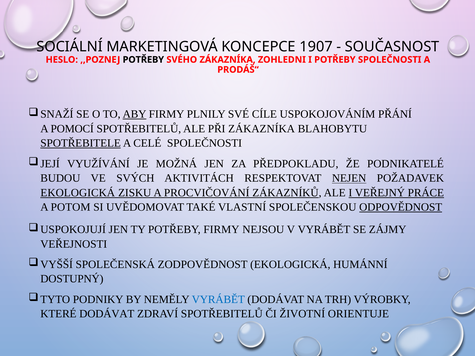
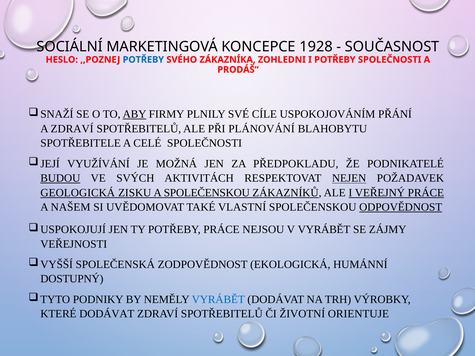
1907: 1907 -> 1928
POTŘEBY at (143, 60) colour: black -> blue
A POMOCÍ: POMOCÍ -> ZDRAVÍ
PŘI ZÁKAZNÍKA: ZÁKAZNÍKA -> PLÁNOVÁNÍ
SPOTŘEBITELE underline: present -> none
BUDOU underline: none -> present
EKOLOGICKÁ at (78, 193): EKOLOGICKÁ -> GEOLOGICKÁ
A PROCVIČOVÁNÍ: PROCVIČOVÁNÍ -> SPOLEČENSKOU
POTOM: POTOM -> NAŠEM
POTŘEBY FIRMY: FIRMY -> PRÁCE
